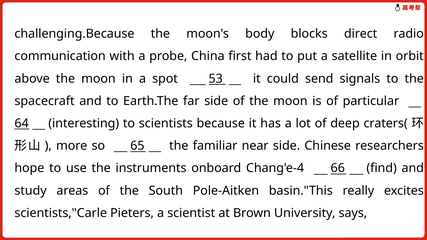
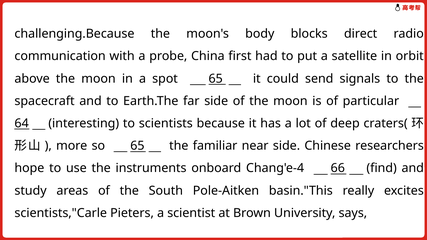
spot 53: 53 -> 65
